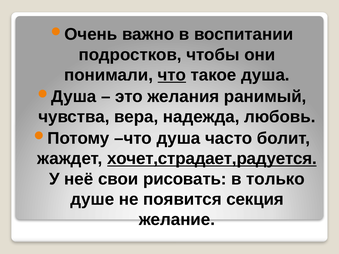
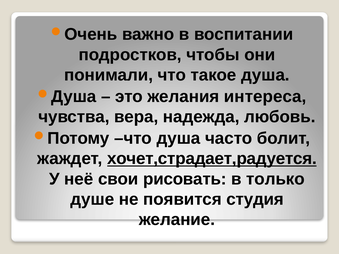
что at (172, 75) underline: present -> none
ранимый: ранимый -> интереса
секция: секция -> студия
